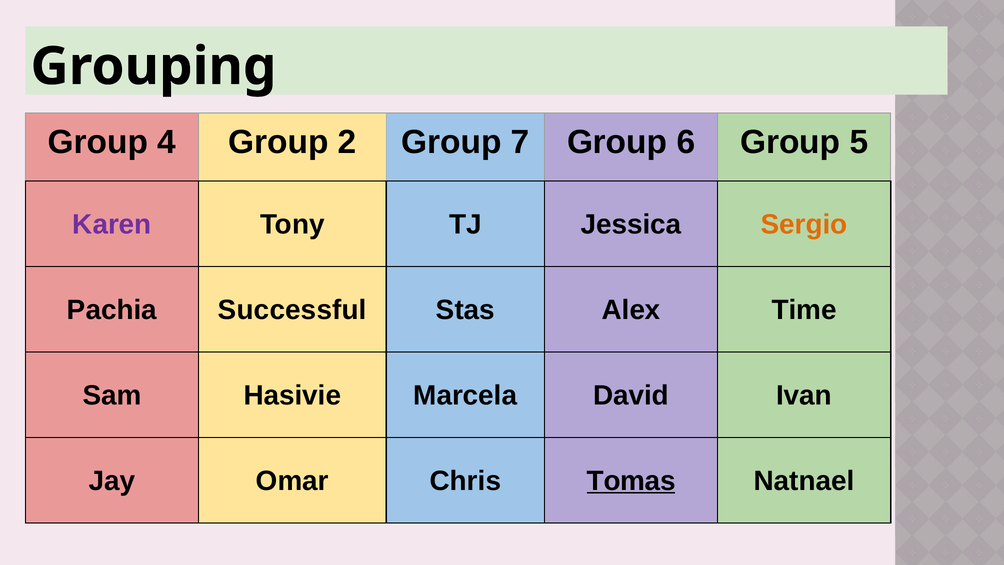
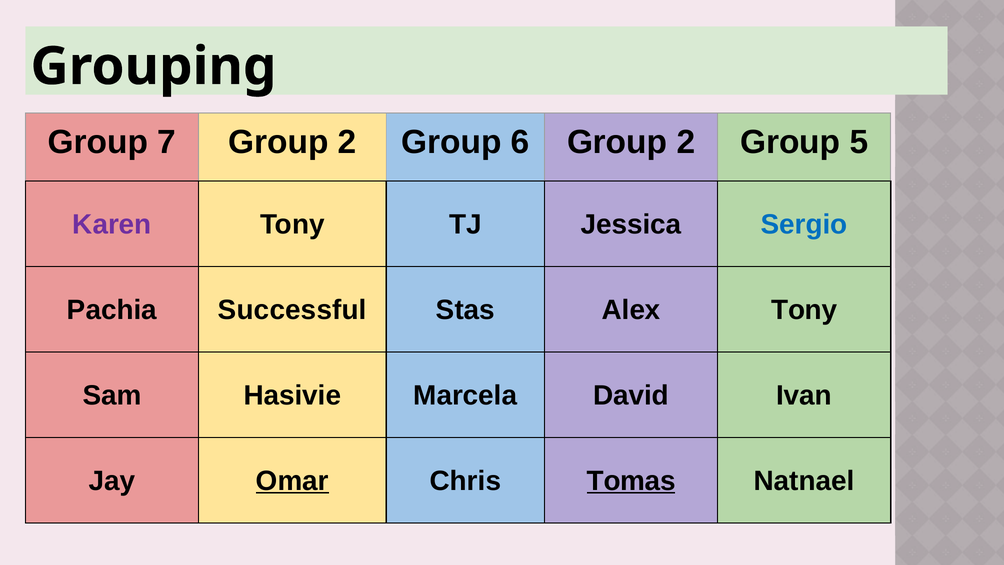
4: 4 -> 7
7: 7 -> 6
6 at (686, 142): 6 -> 2
Sergio colour: orange -> blue
Alex Time: Time -> Tony
Omar underline: none -> present
